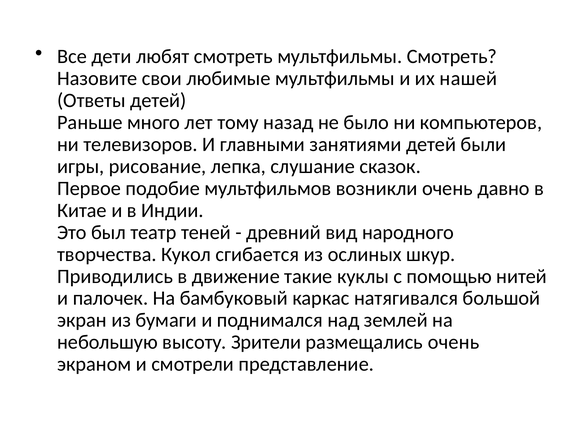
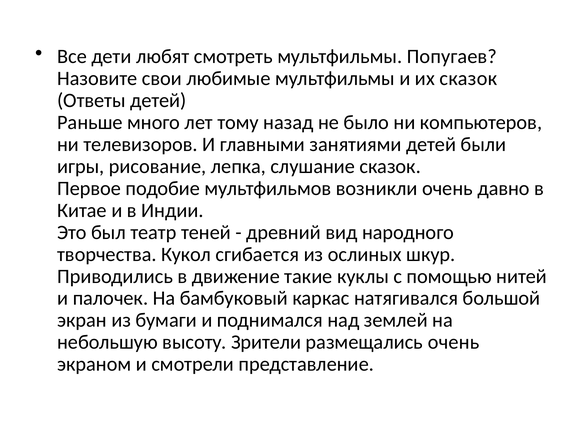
мультфильмы Смотреть: Смотреть -> Попугаев
их нашей: нашей -> сказок
